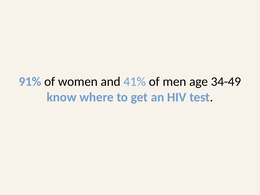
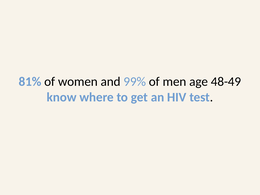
91%: 91% -> 81%
41%: 41% -> 99%
34-49: 34-49 -> 48-49
